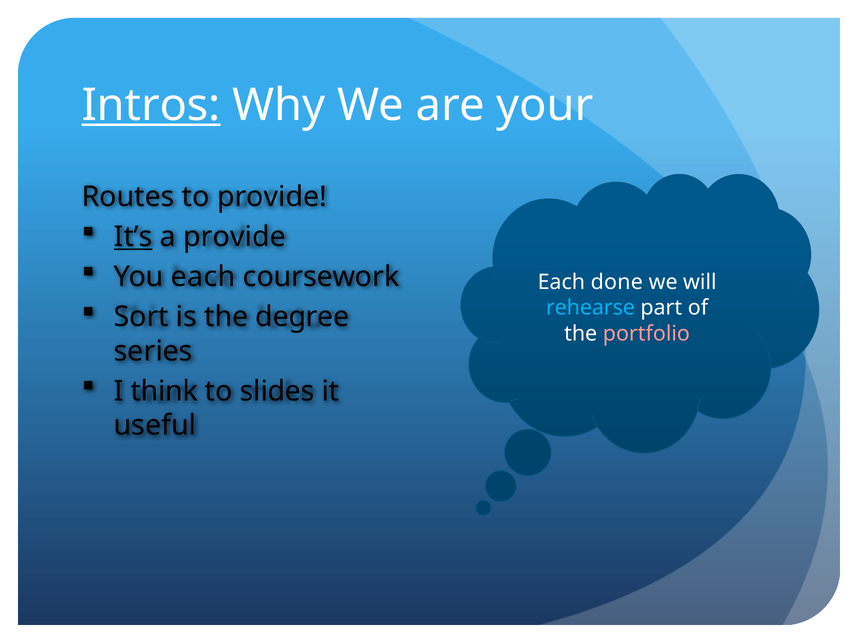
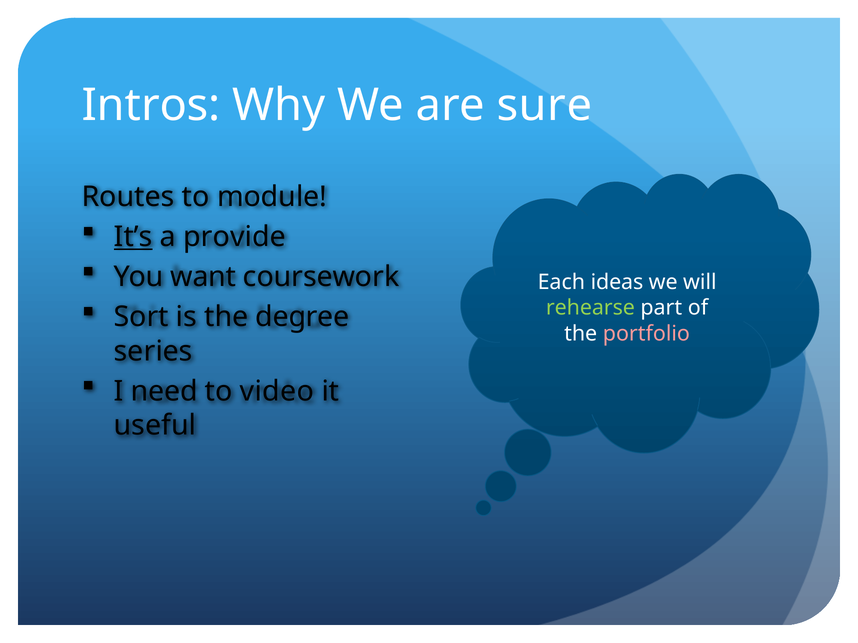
Intros underline: present -> none
your: your -> sure
to provide: provide -> module
You each: each -> want
done: done -> ideas
rehearse colour: light blue -> light green
think: think -> need
slides: slides -> video
